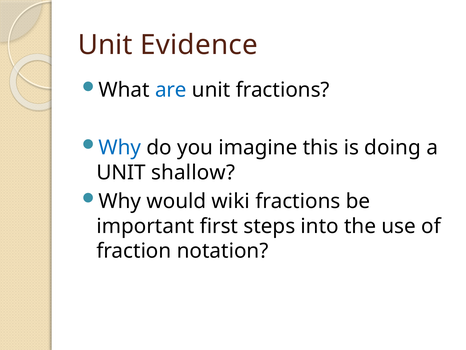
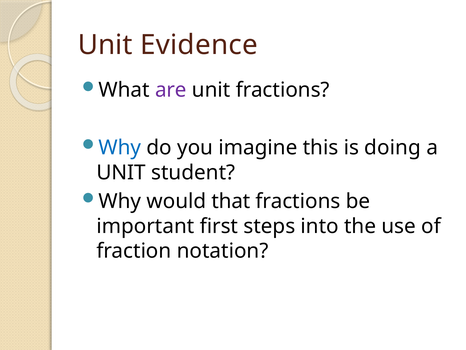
are colour: blue -> purple
shallow: shallow -> student
wiki: wiki -> that
